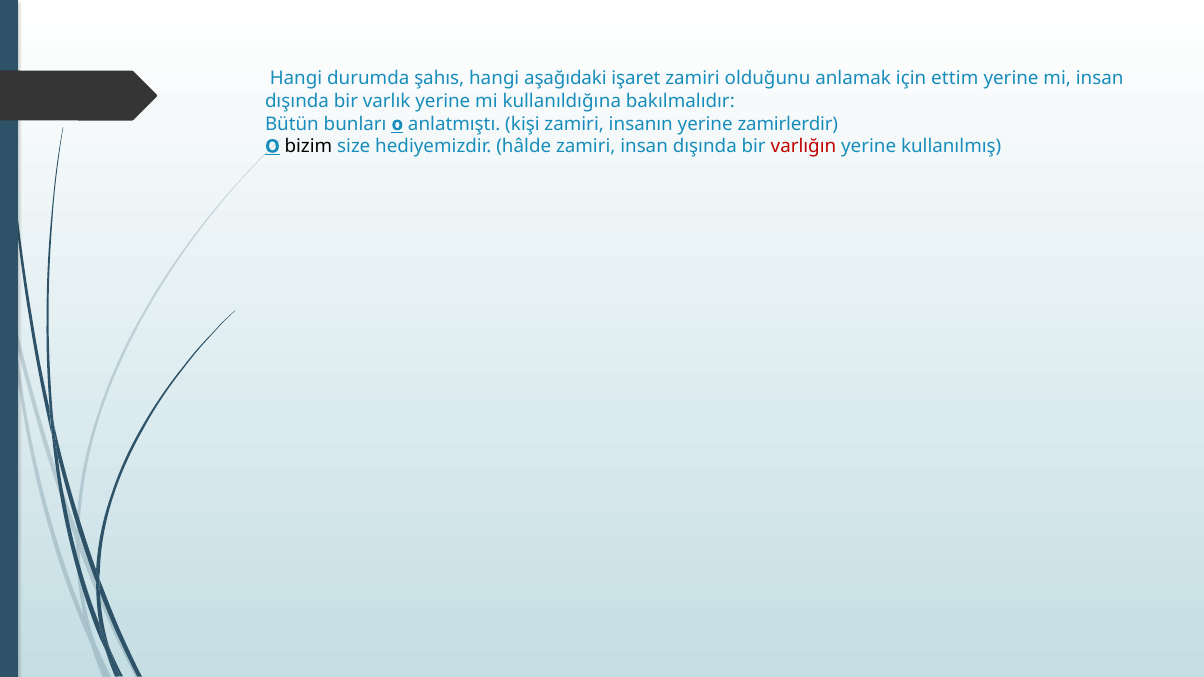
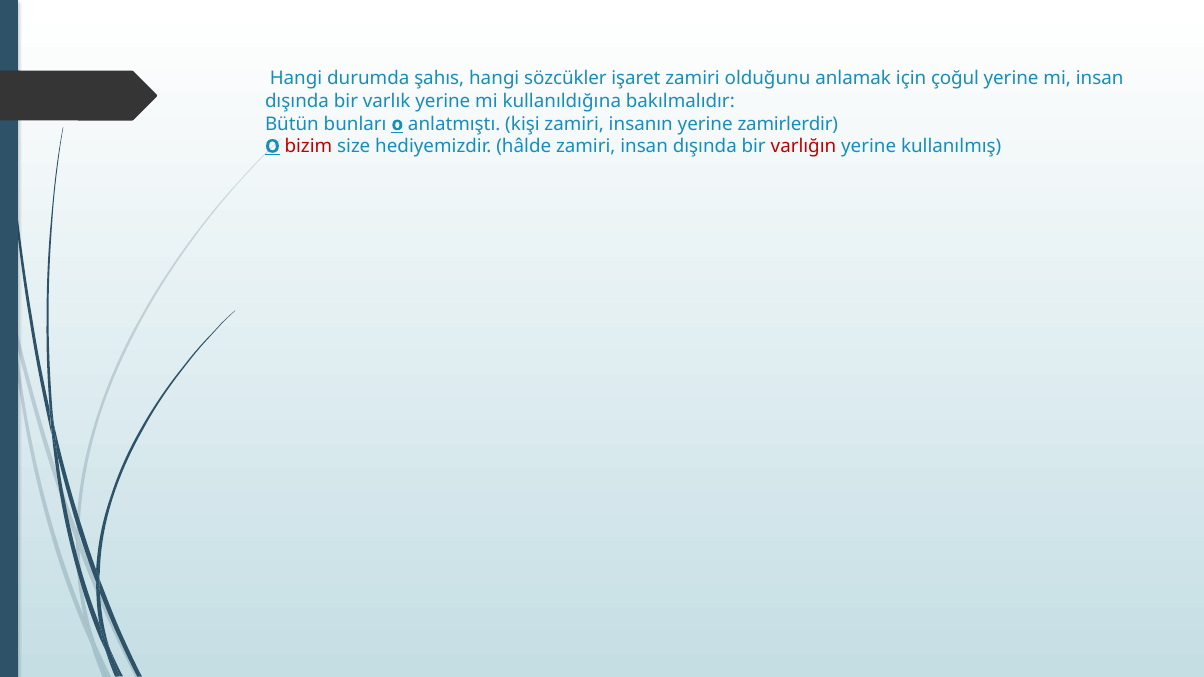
aşağıdaki: aşağıdaki -> sözcükler
ettim: ettim -> çoğul
bizim colour: black -> red
